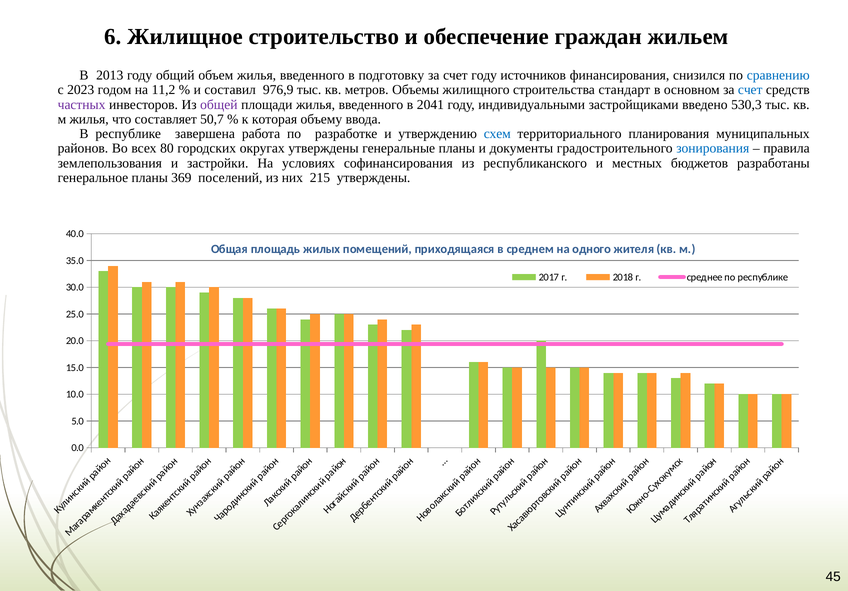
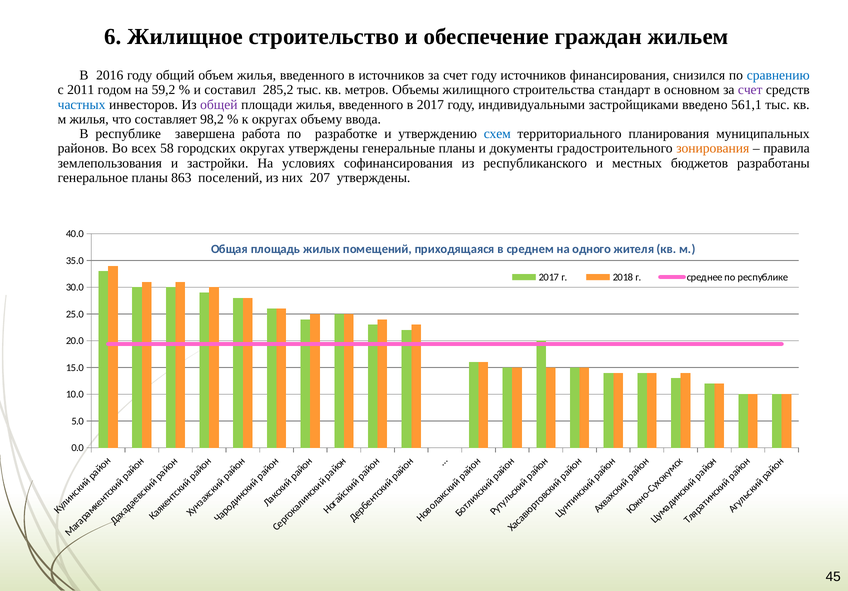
2013: 2013 -> 2016
в подготовку: подготовку -> источников
2023: 2023 -> 2011
11,2: 11,2 -> 59,2
976,9: 976,9 -> 285,2
счет at (750, 90) colour: blue -> purple
частных colour: purple -> blue
в 2041: 2041 -> 2017
530,3: 530,3 -> 561,1
50,7: 50,7 -> 98,2
к которая: которая -> округах
80: 80 -> 58
зонирования colour: blue -> orange
369: 369 -> 863
215: 215 -> 207
